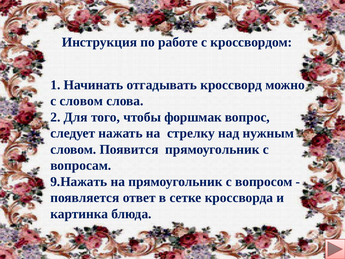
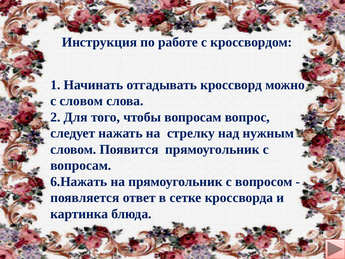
чтобы форшмак: форшмак -> вопросам
9.Нажать: 9.Нажать -> 6.Нажать
